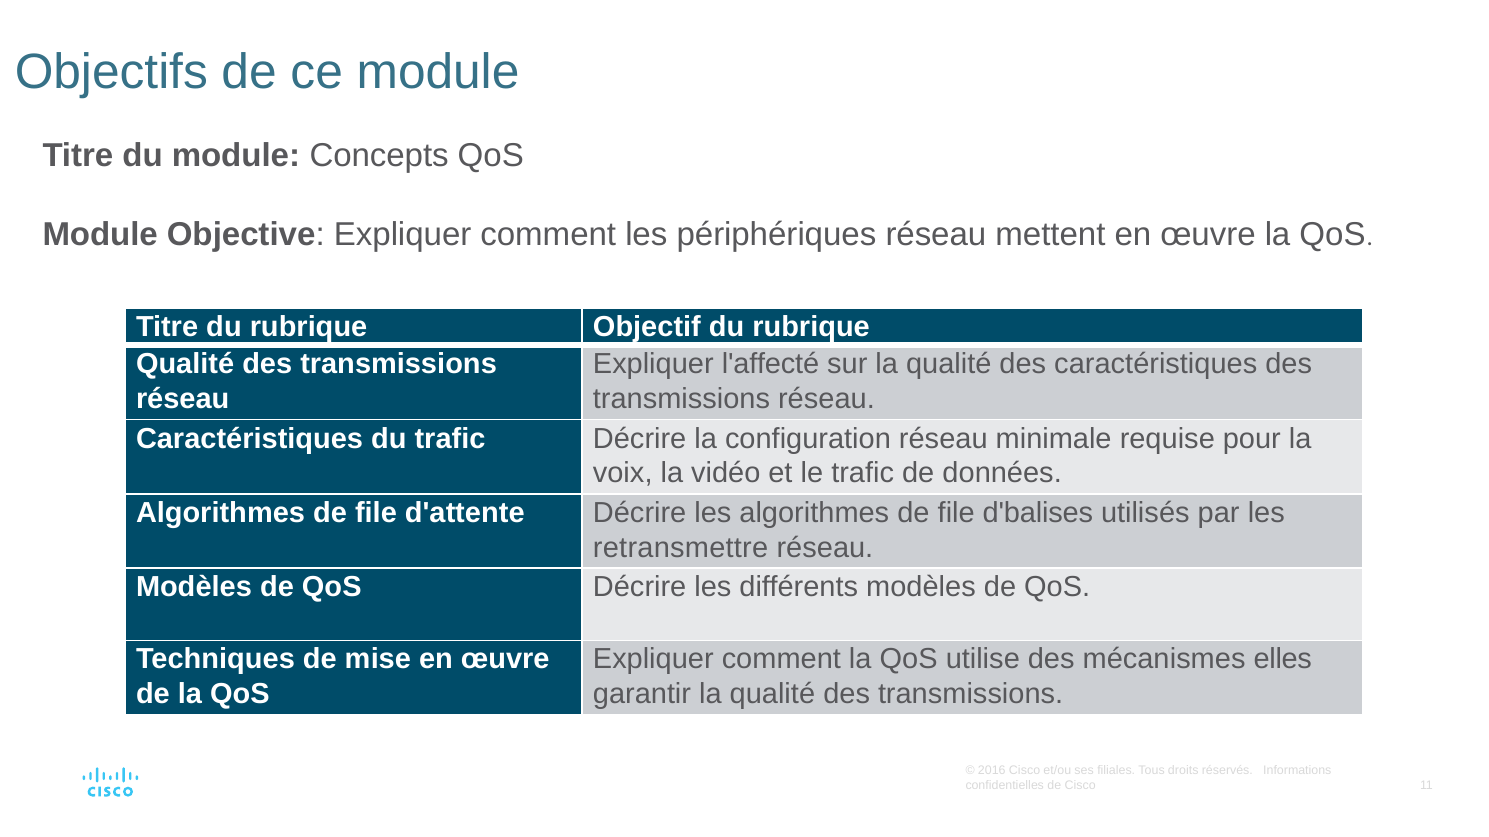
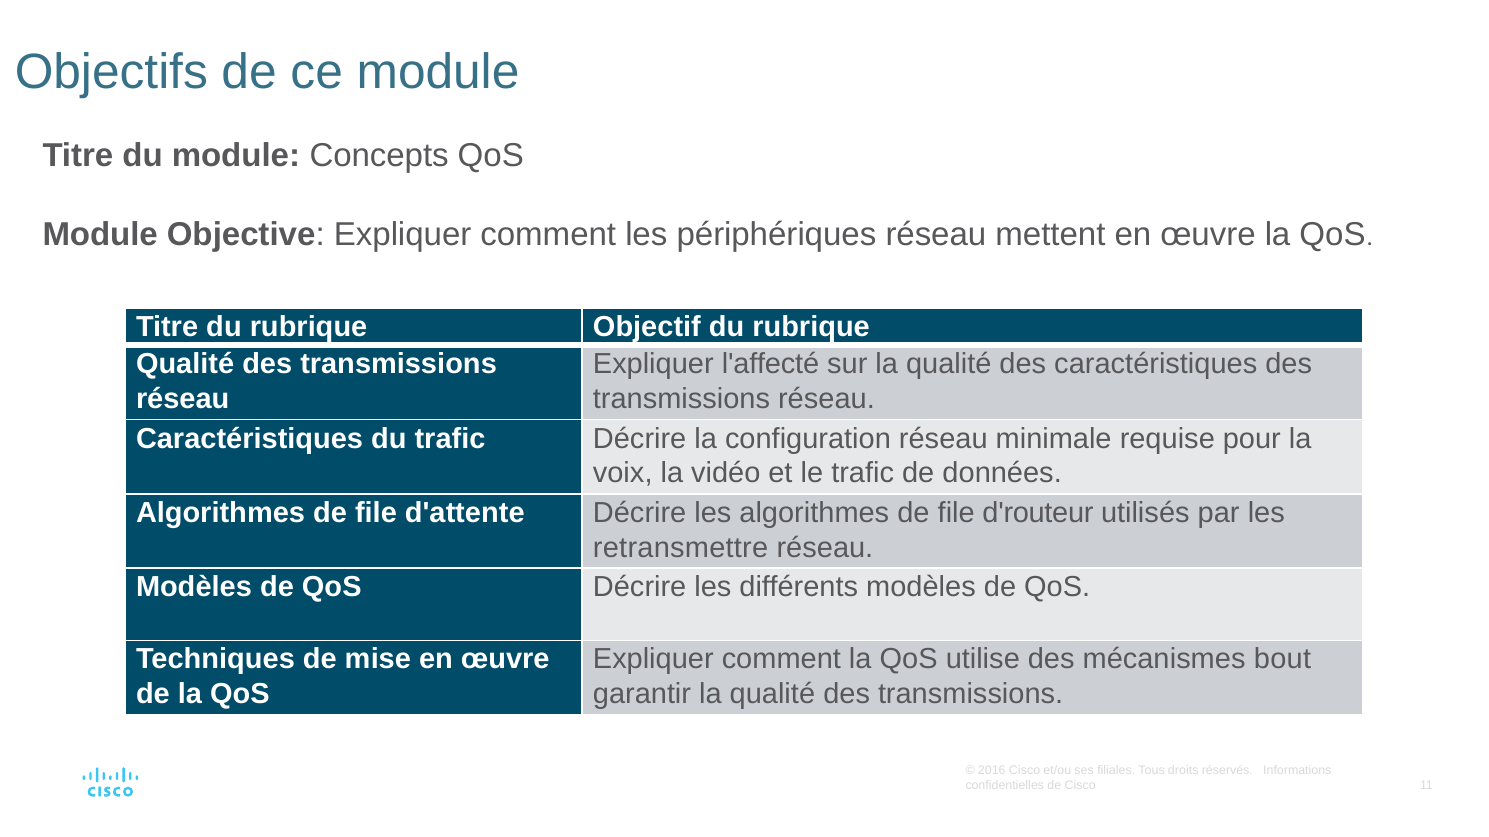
d'balises: d'balises -> d'routeur
elles: elles -> bout
